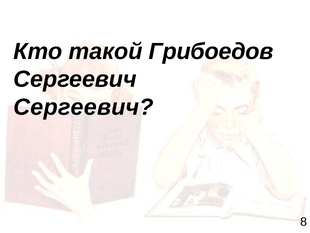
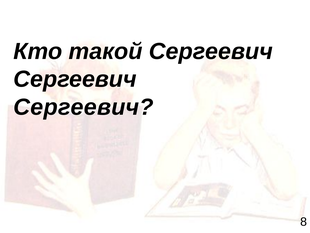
такой Грибоедов: Грибоедов -> Сергеевич
